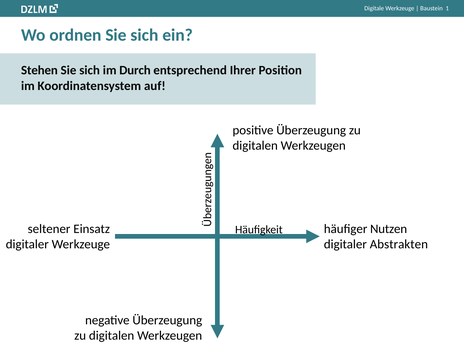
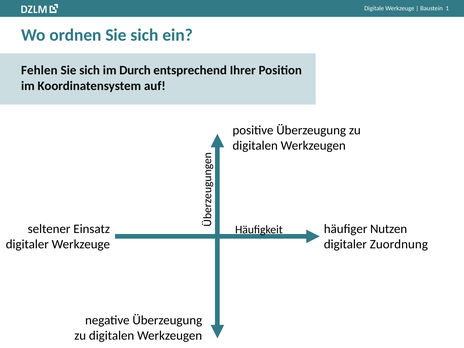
Stehen: Stehen -> Fehlen
Abstrakten: Abstrakten -> Zuordnung
